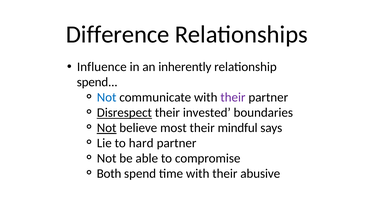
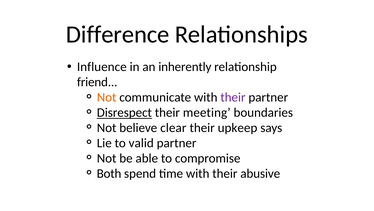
spend at (97, 82): spend -> friend
Not at (107, 97) colour: blue -> orange
invested: invested -> meeting
Not at (107, 128) underline: present -> none
most: most -> clear
mindful: mindful -> upkeep
hard: hard -> valid
